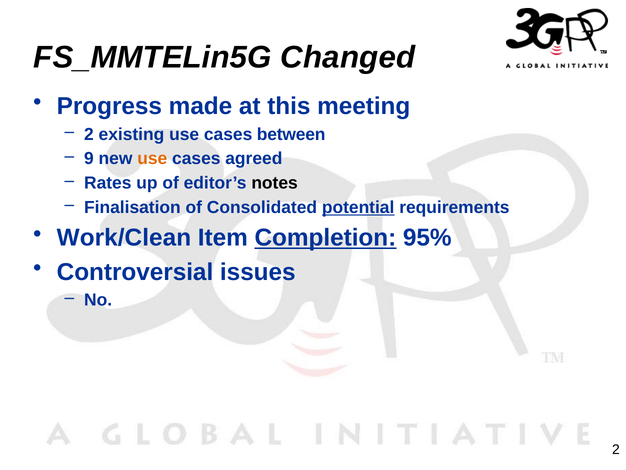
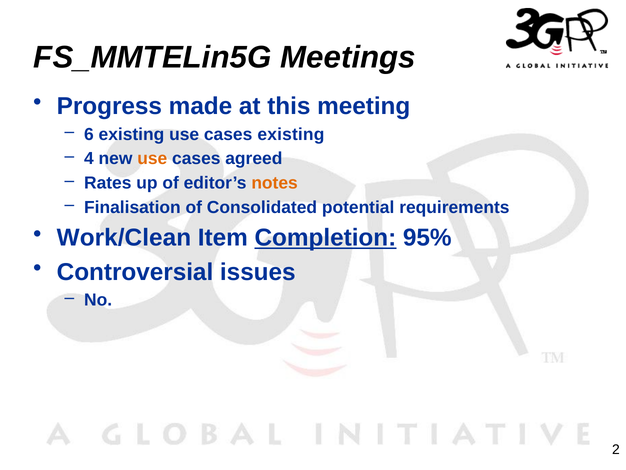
Changed: Changed -> Meetings
2 at (89, 134): 2 -> 6
cases between: between -> existing
9: 9 -> 4
notes colour: black -> orange
potential underline: present -> none
